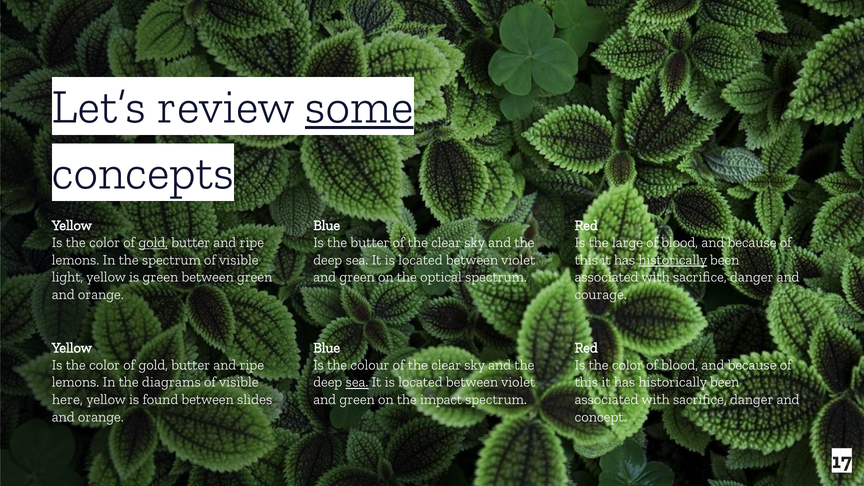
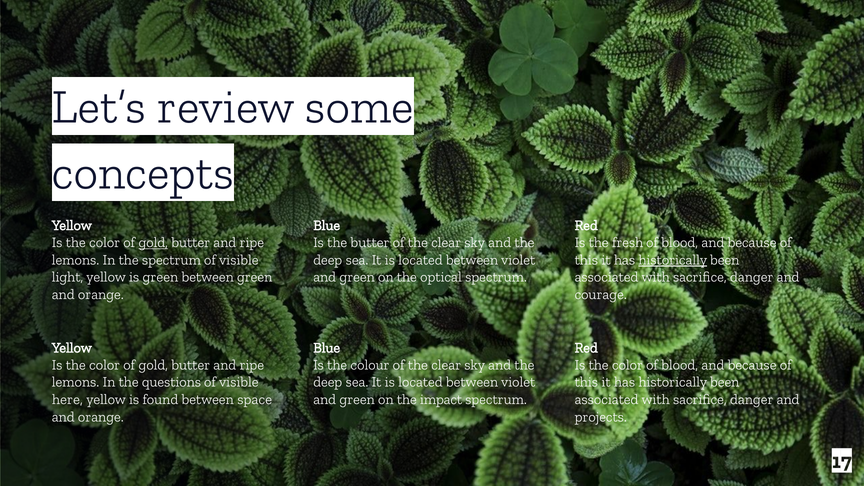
some underline: present -> none
large: large -> fresh
diagrams: diagrams -> questions
sea at (357, 382) underline: present -> none
slides: slides -> space
concept: concept -> projects
